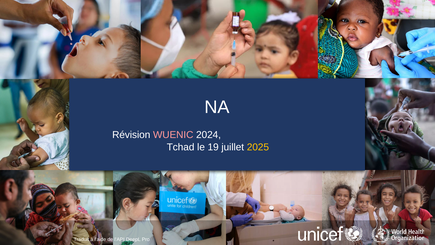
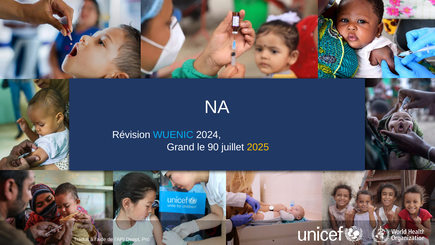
WUENIC colour: pink -> light blue
Tchad: Tchad -> Grand
19: 19 -> 90
